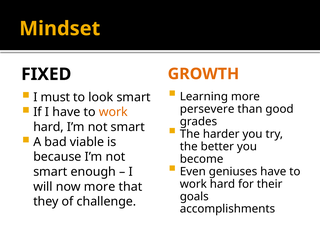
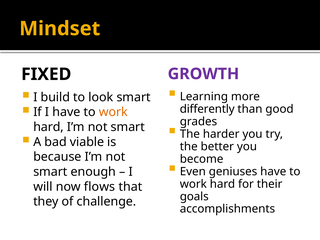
GROWTH colour: orange -> purple
must: must -> build
persevere: persevere -> differently
now more: more -> flows
